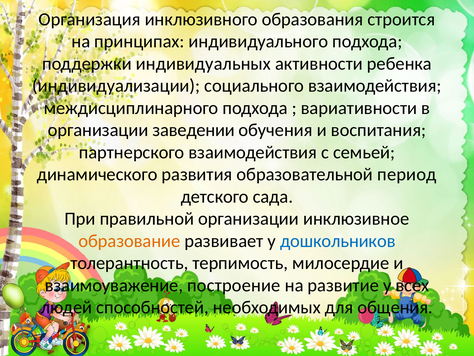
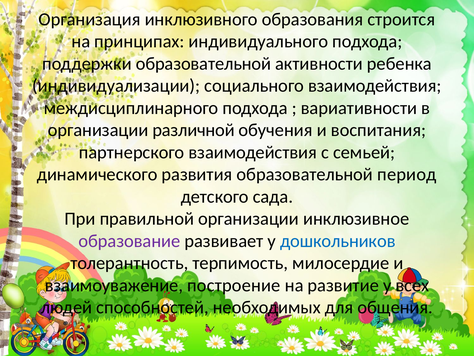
поддержки индивидуальных: индивидуальных -> образовательной
заведении: заведении -> различной
образование colour: orange -> purple
